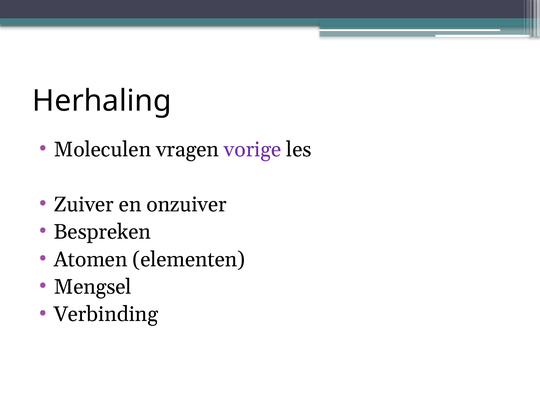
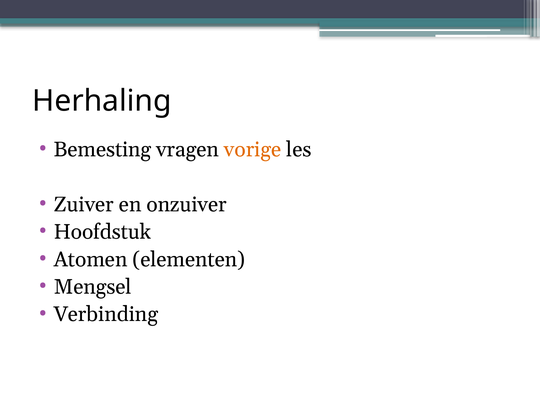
Moleculen: Moleculen -> Bemesting
vorige colour: purple -> orange
Bespreken: Bespreken -> Hoofdstuk
